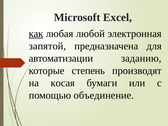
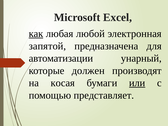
заданию: заданию -> унарный
степень: степень -> должен
или underline: none -> present
объединение: объединение -> представляет
